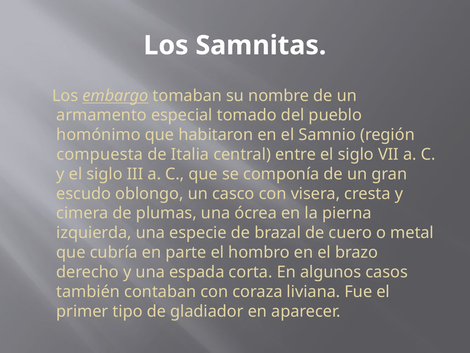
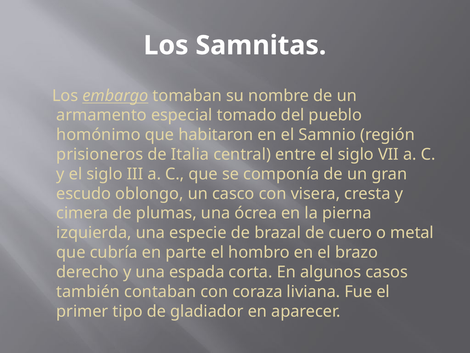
compuesta: compuesta -> prisioneros
